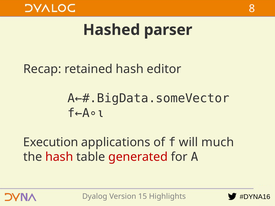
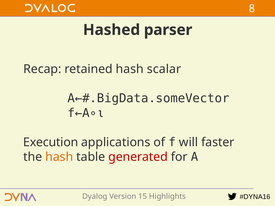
editor: editor -> scalar
much: much -> faster
hash at (59, 157) colour: red -> orange
